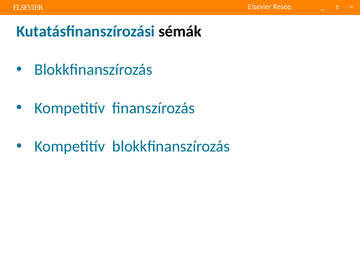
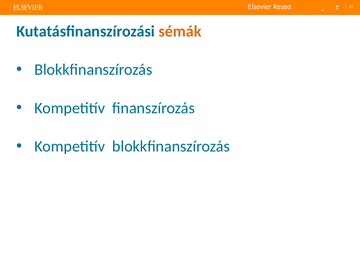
sémák colour: black -> orange
